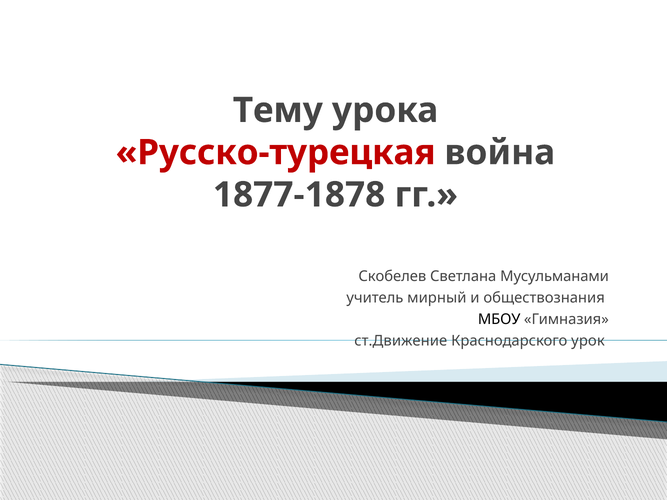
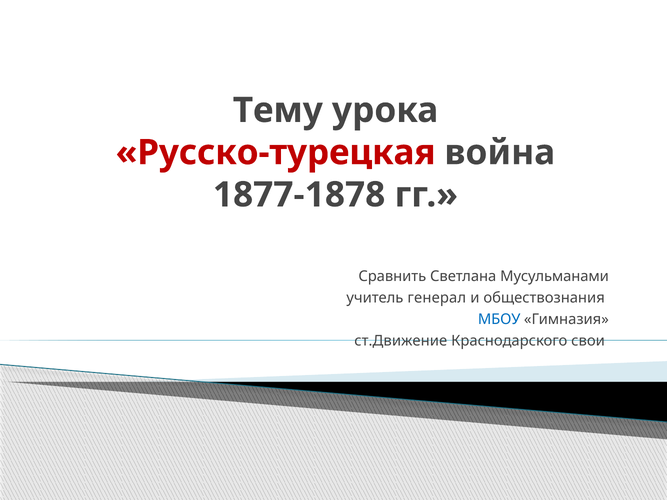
Скобелев: Скобелев -> Сравнить
мирный: мирный -> генерал
МБОУ colour: black -> blue
урок: урок -> свои
